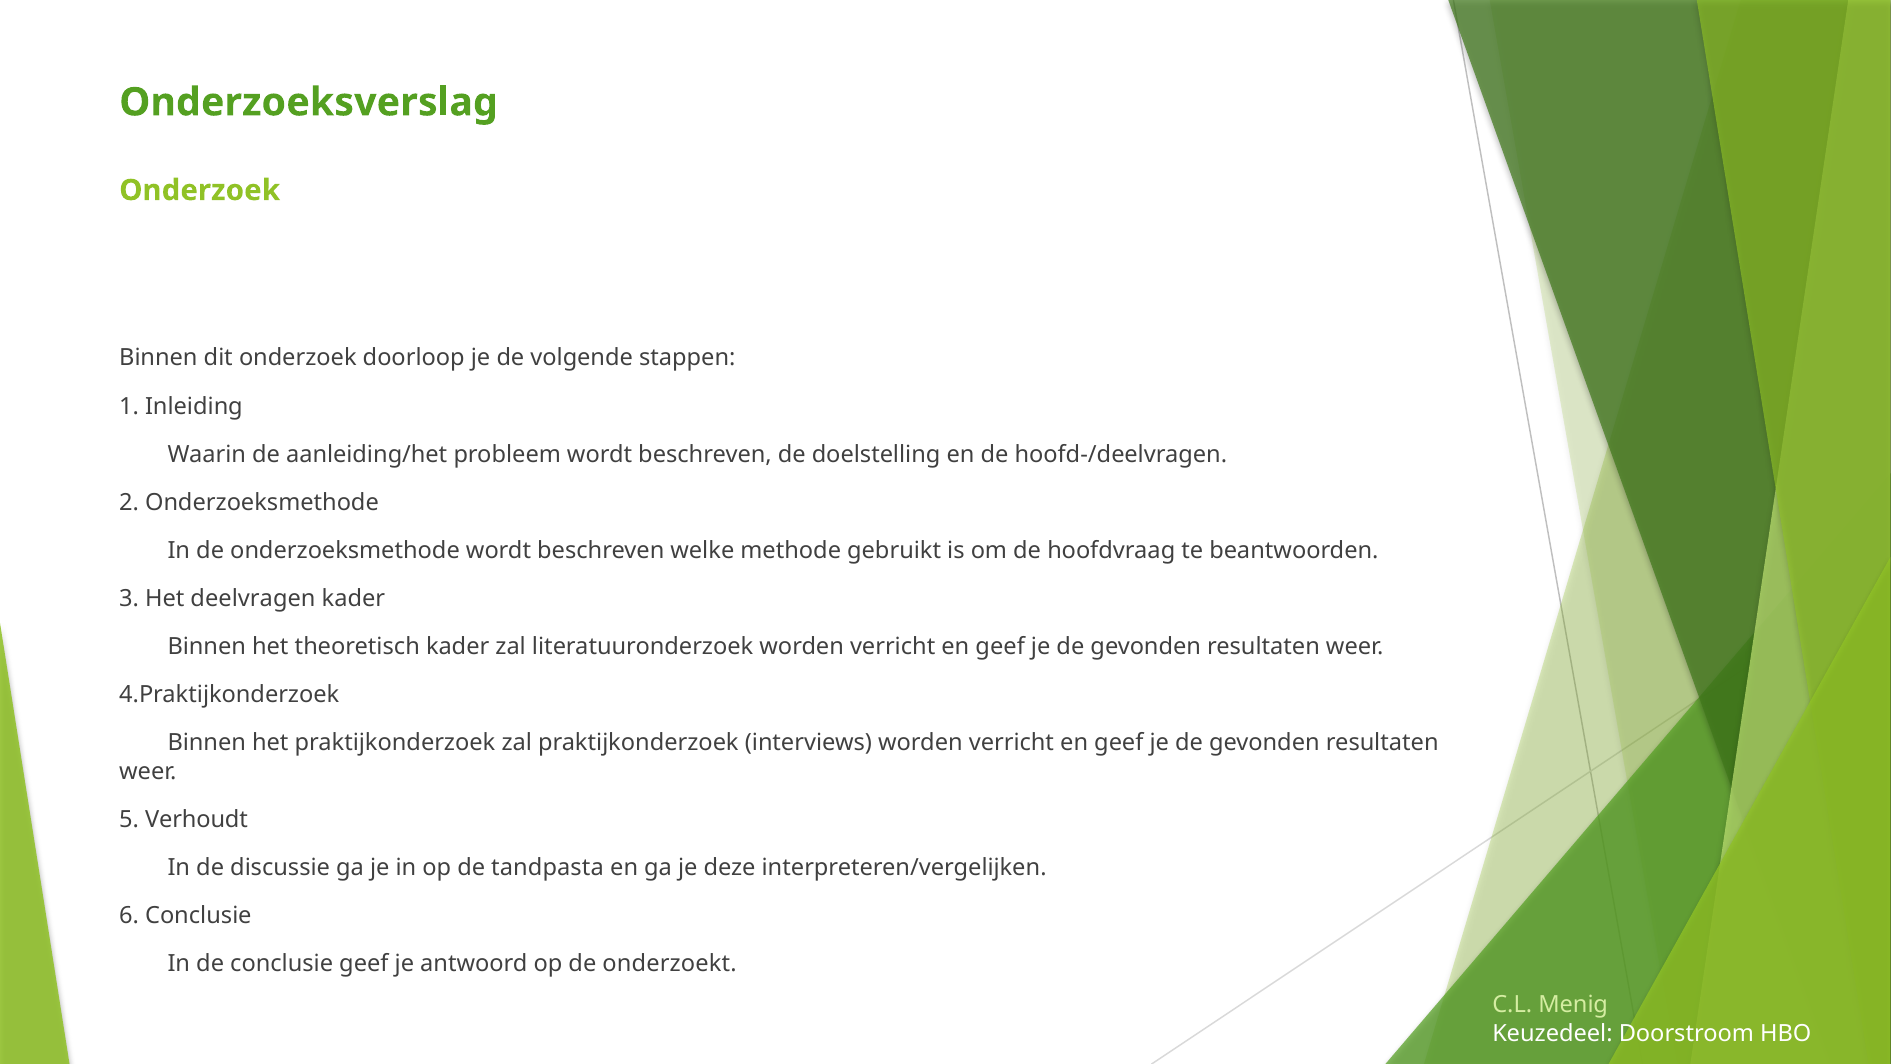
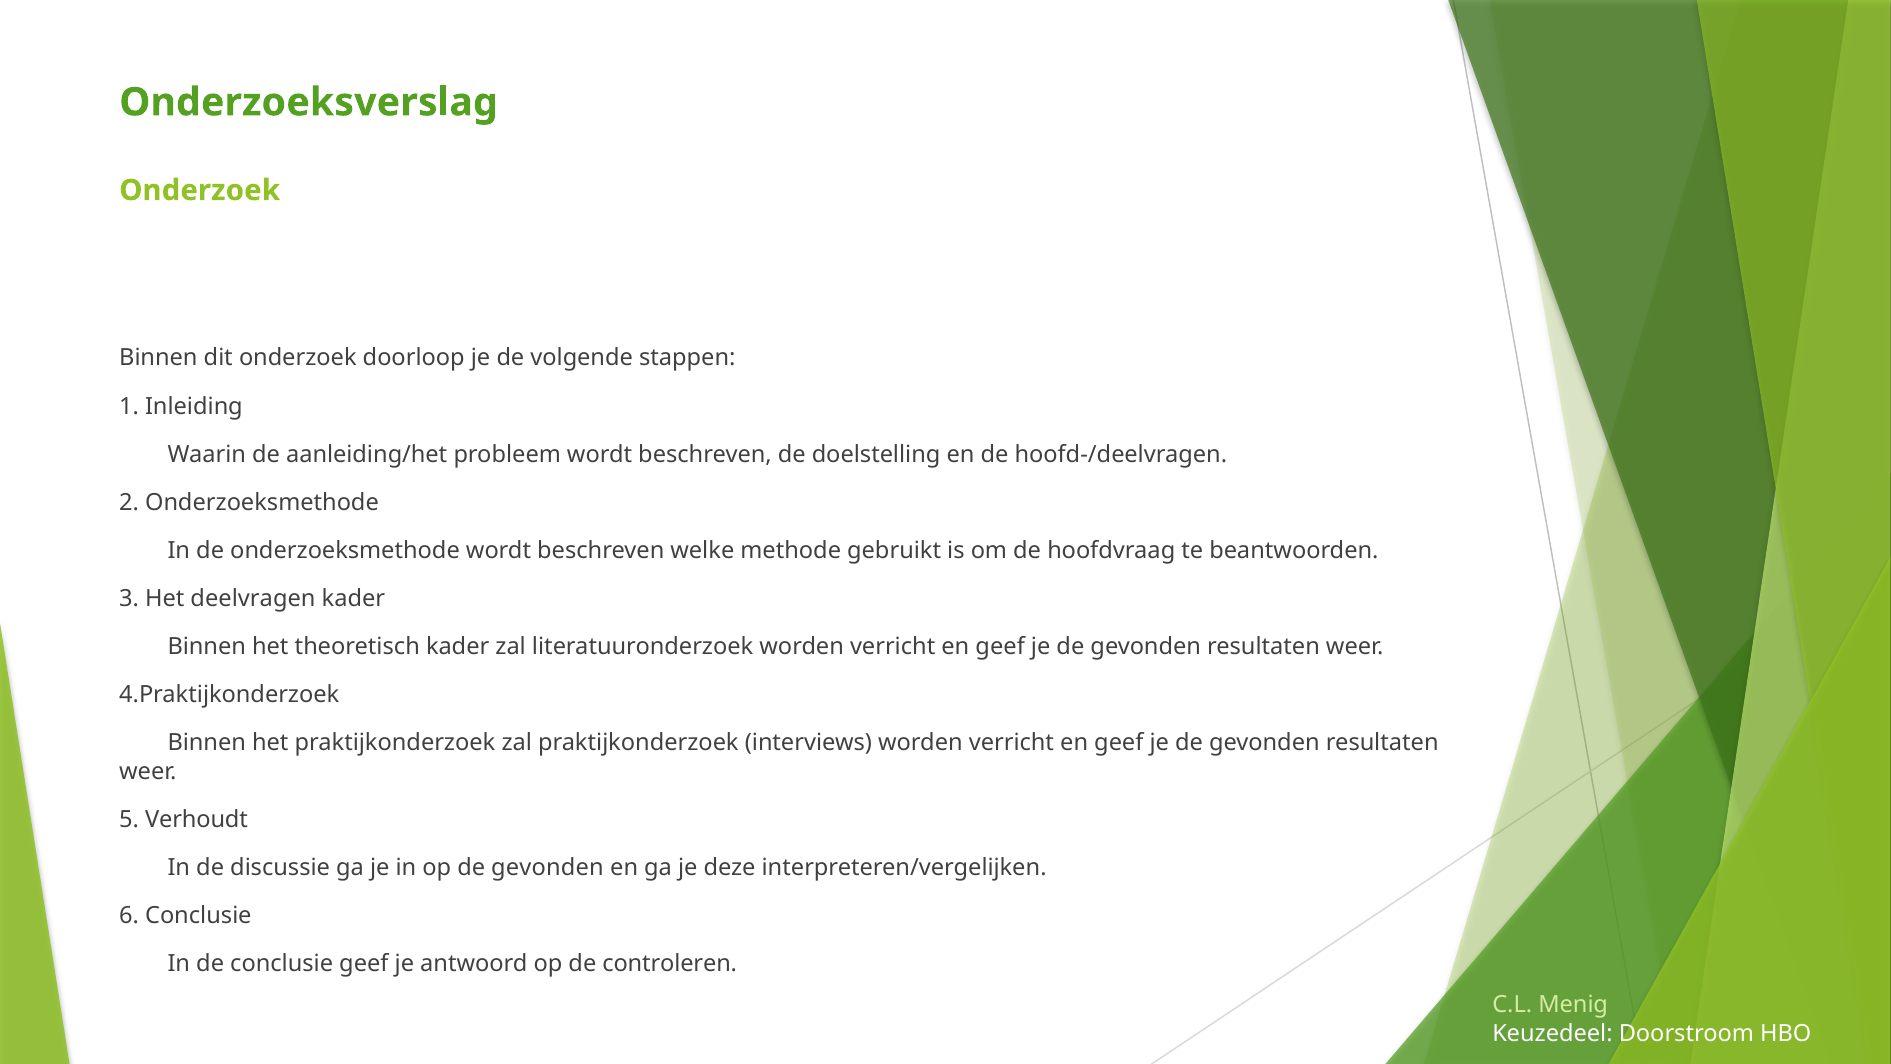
op de tandpasta: tandpasta -> gevonden
onderzoekt: onderzoekt -> controleren
